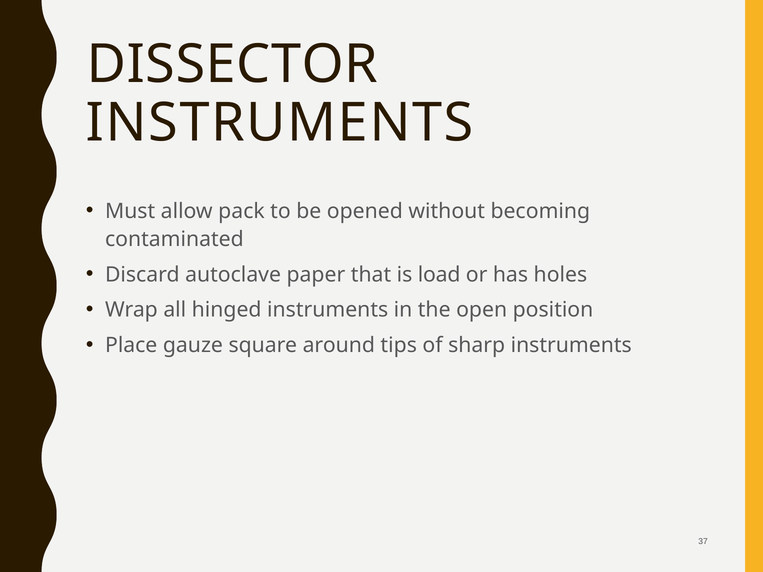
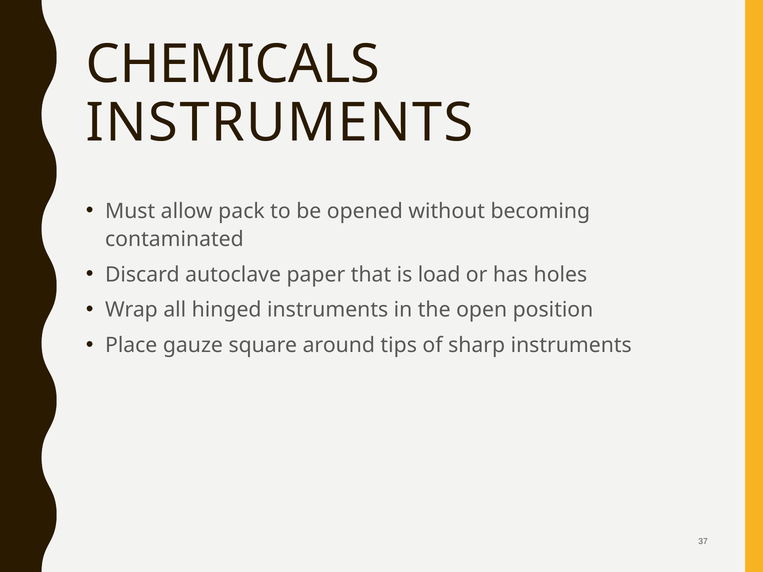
DISSECTOR: DISSECTOR -> CHEMICALS
